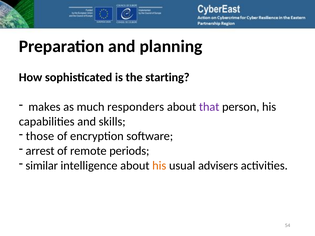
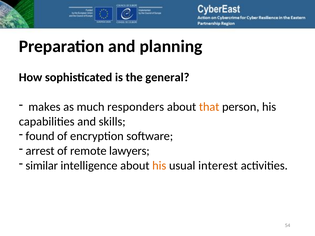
starting: starting -> general
that colour: purple -> orange
those: those -> found
periods: periods -> lawyers
advisers: advisers -> interest
